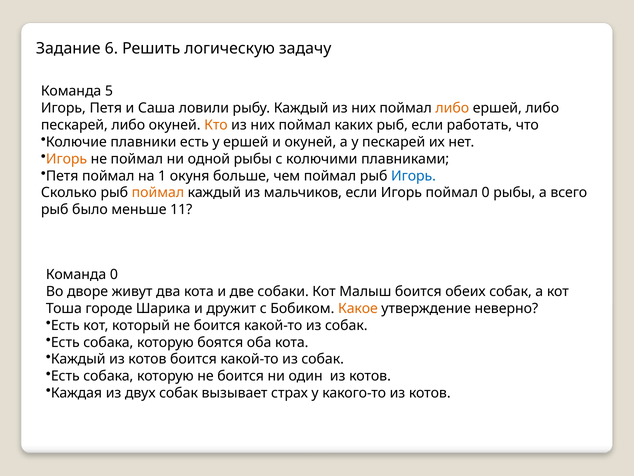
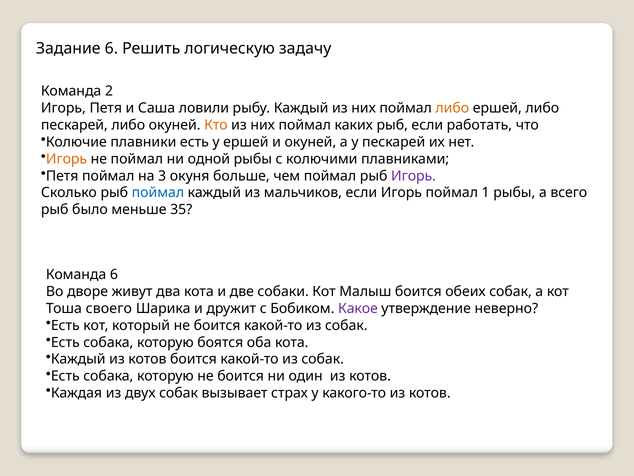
5: 5 -> 2
1: 1 -> 3
Игорь at (414, 176) colour: blue -> purple
поймал at (158, 193) colour: orange -> blue
поймал 0: 0 -> 1
11: 11 -> 35
Команда 0: 0 -> 6
городе: городе -> своего
Какое colour: orange -> purple
